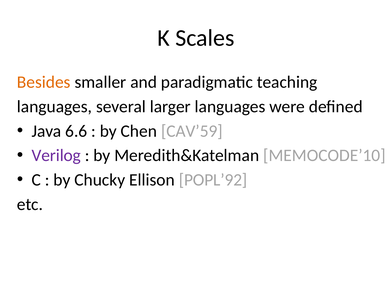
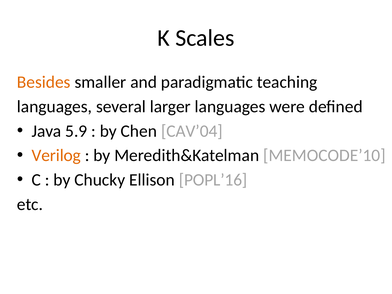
6.6: 6.6 -> 5.9
CAV’59: CAV’59 -> CAV’04
Verilog colour: purple -> orange
POPL’92: POPL’92 -> POPL’16
